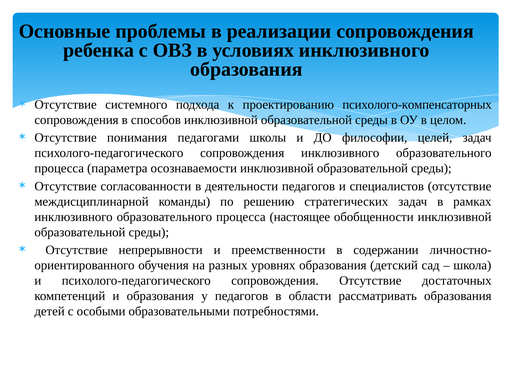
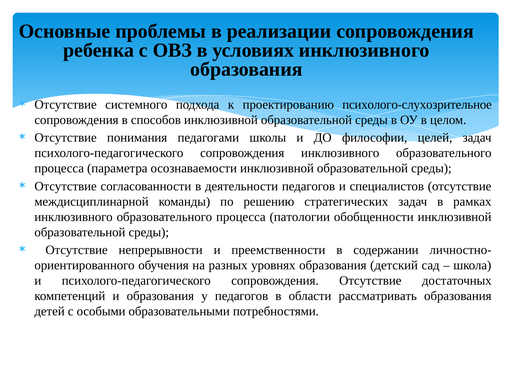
психолого-компенсаторных: психолого-компенсаторных -> психолого-слухозрительное
настоящее: настоящее -> патологии
